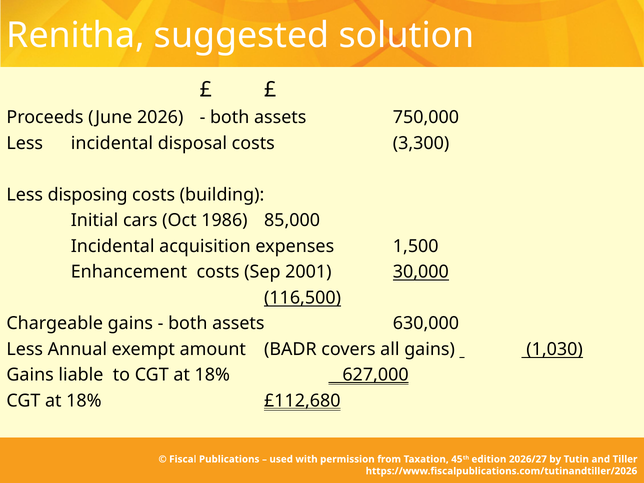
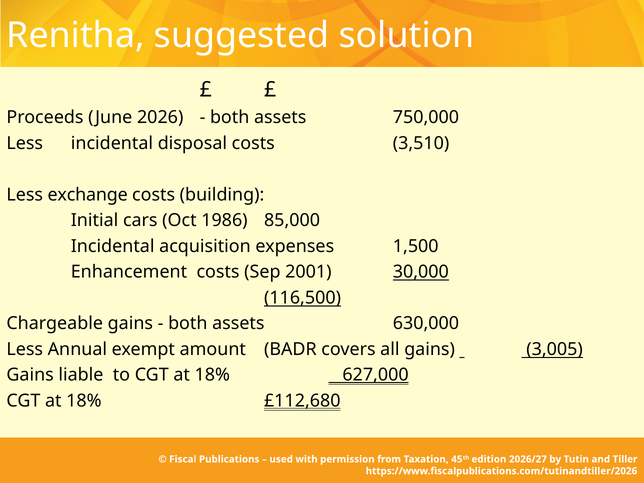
3,300: 3,300 -> 3,510
disposing: disposing -> exchange
1,030: 1,030 -> 3,005
